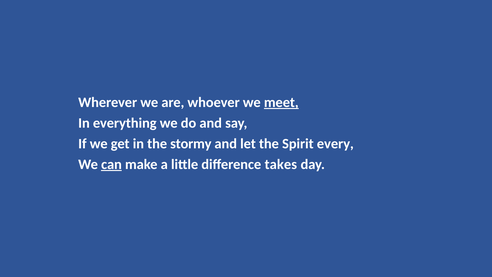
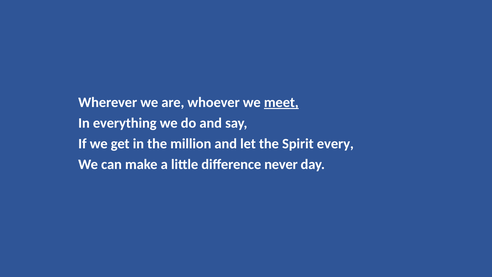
stormy: stormy -> million
can underline: present -> none
takes: takes -> never
